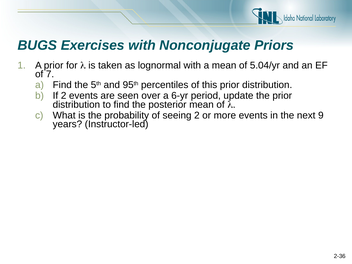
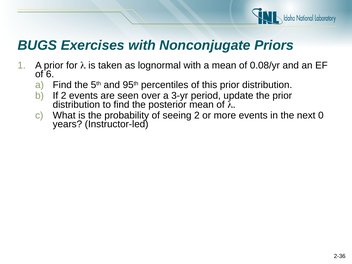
5.04/yr: 5.04/yr -> 0.08/yr
7: 7 -> 6
6-yr: 6-yr -> 3-yr
9: 9 -> 0
